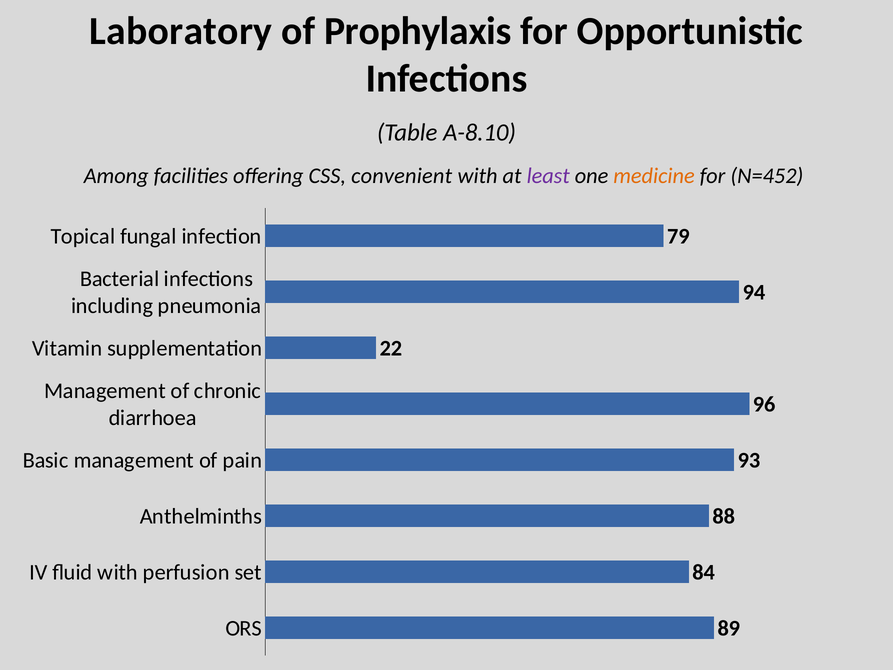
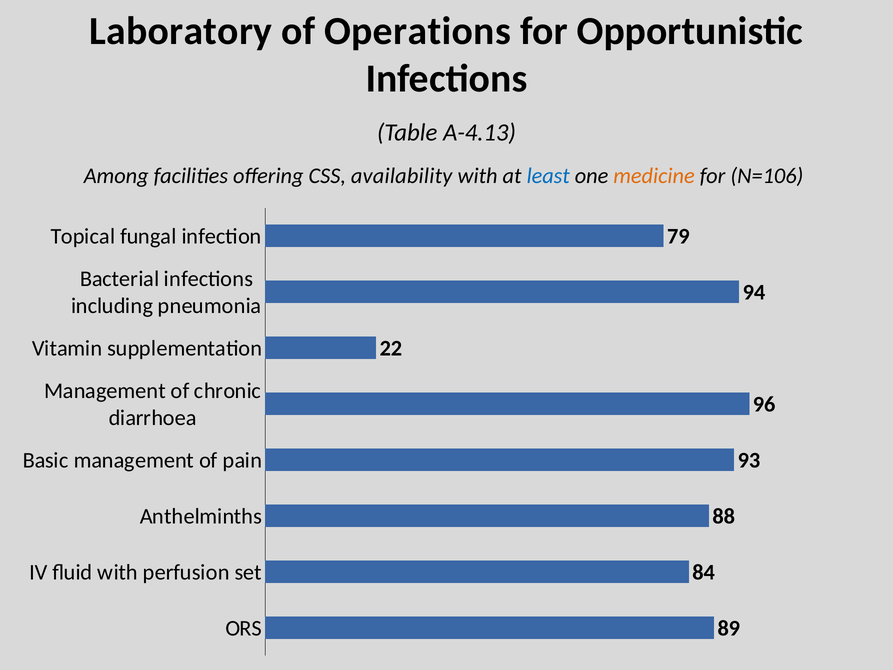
Prophylaxis: Prophylaxis -> Operations
A-8.10: A-8.10 -> A-4.13
convenient: convenient -> availability
least colour: purple -> blue
N=452: N=452 -> N=106
